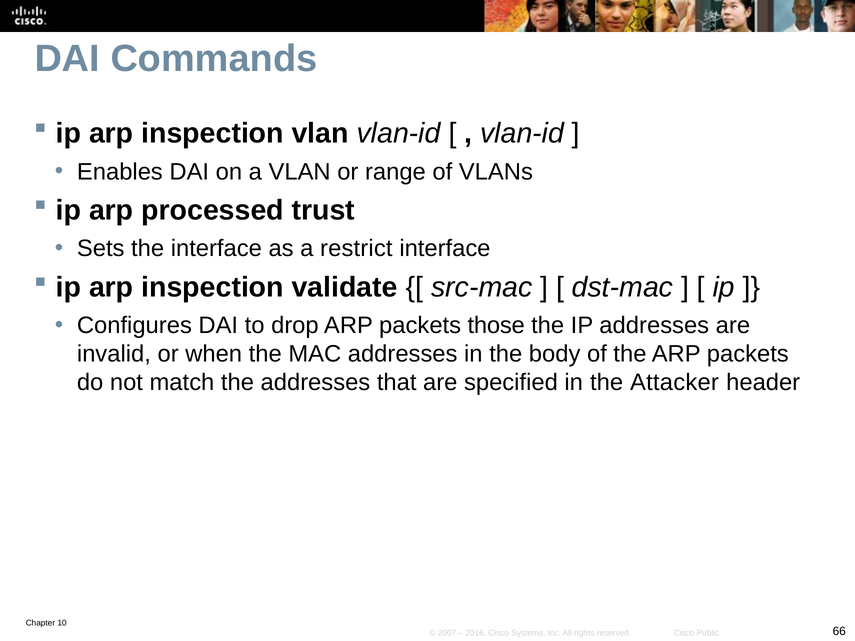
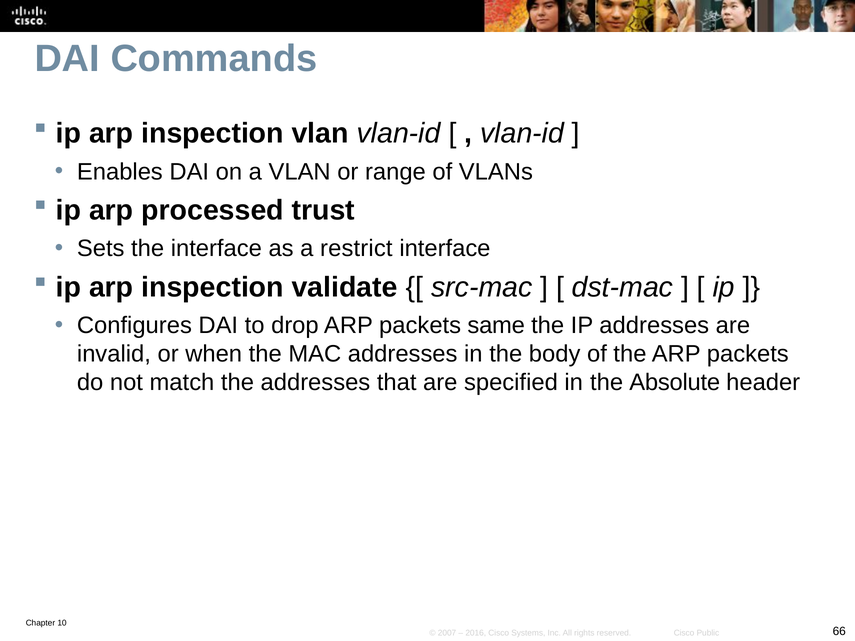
those: those -> same
Attacker: Attacker -> Absolute
